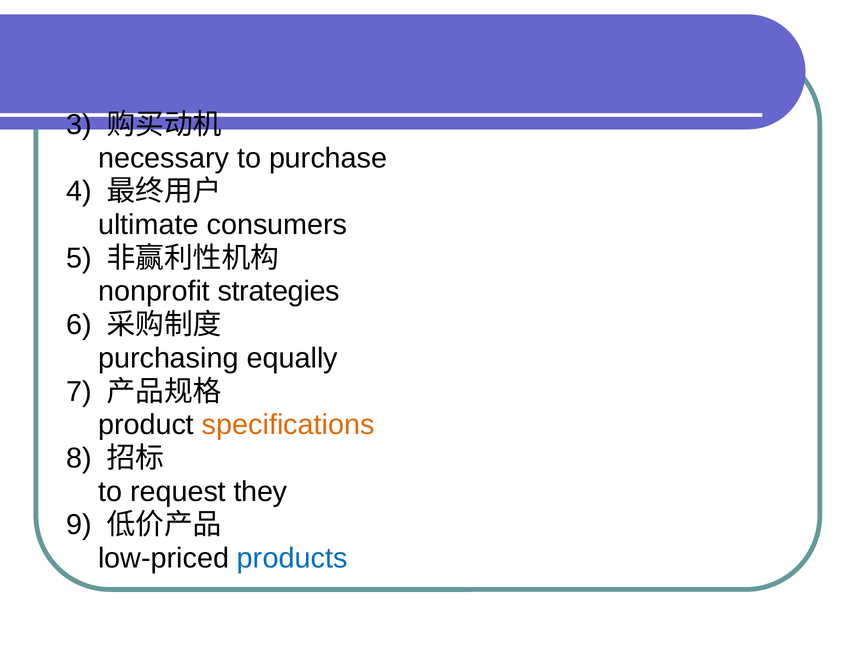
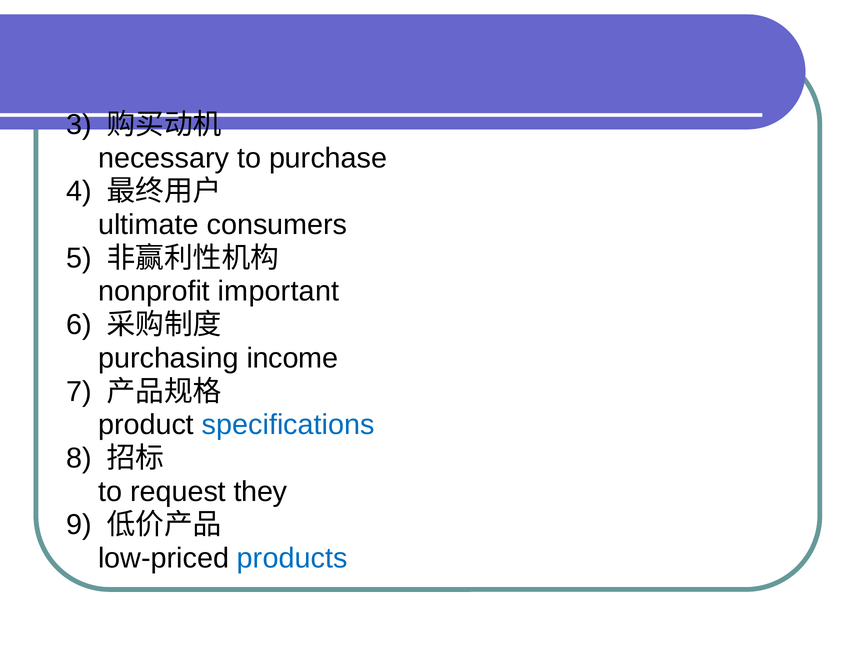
strategies: strategies -> important
equally: equally -> income
specifications colour: orange -> blue
